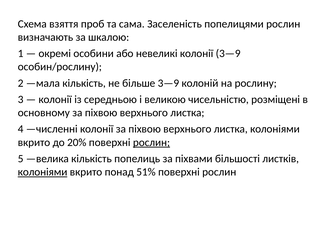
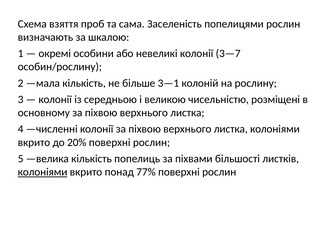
колонії 3—9: 3—9 -> 3—7
більше 3—9: 3—9 -> 3—1
рослин at (151, 143) underline: present -> none
51%: 51% -> 77%
